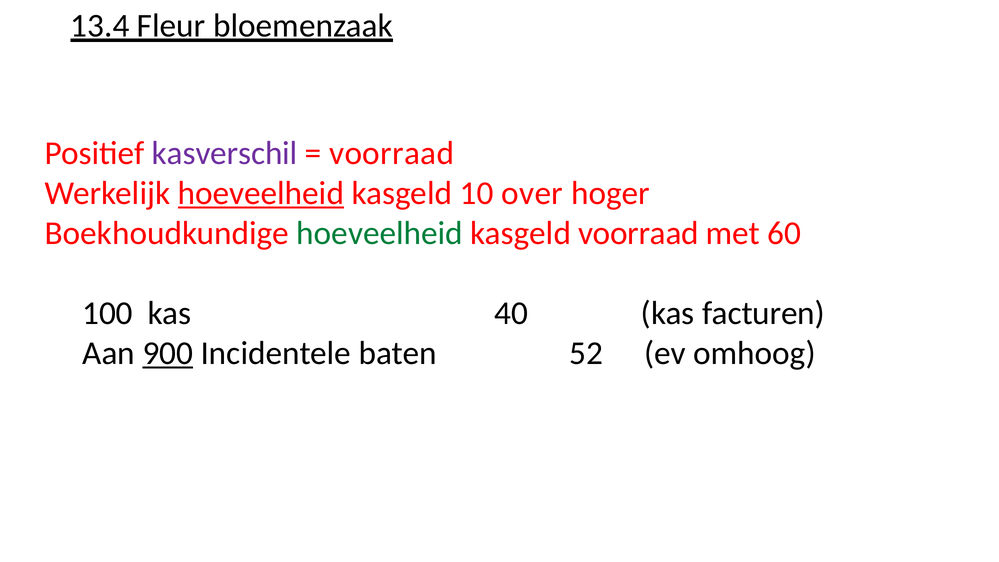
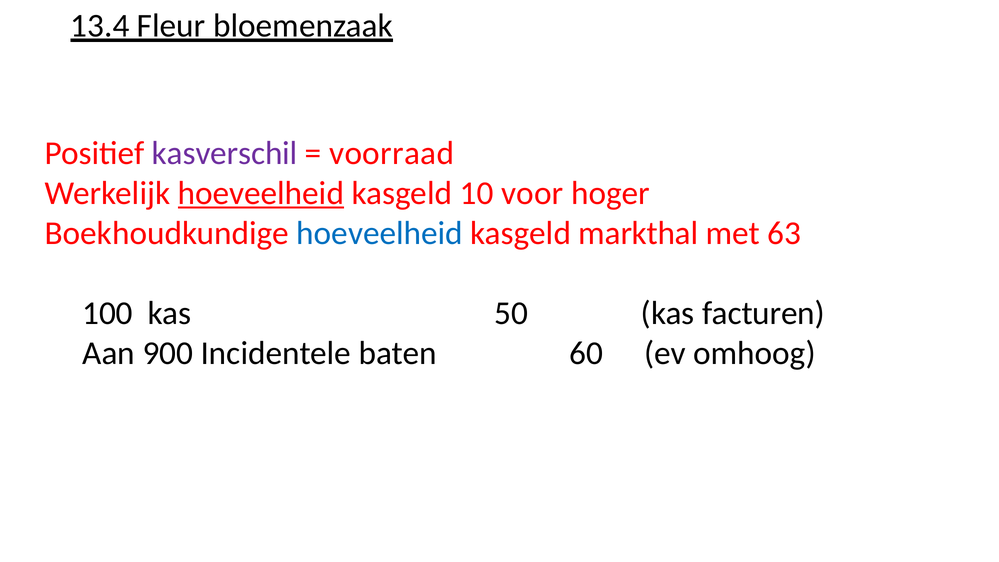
over: over -> voor
hoeveelheid at (380, 233) colour: green -> blue
kasgeld voorraad: voorraad -> markthal
60: 60 -> 63
40: 40 -> 50
900 underline: present -> none
52: 52 -> 60
